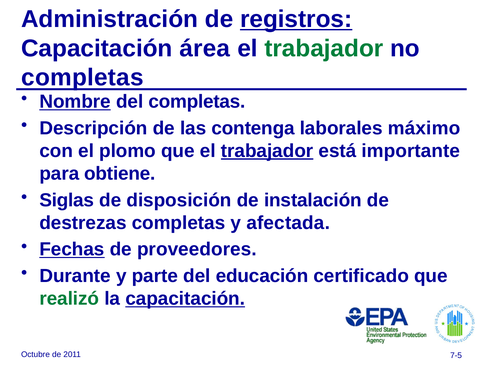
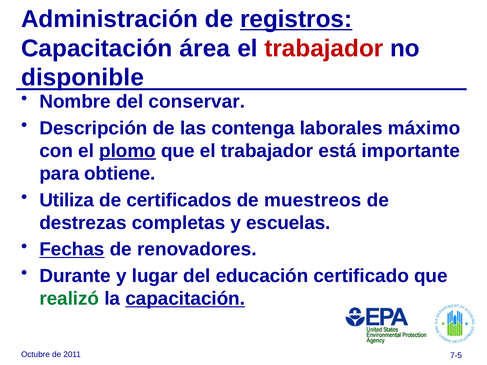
trabajador at (324, 48) colour: green -> red
completas at (82, 78): completas -> disponible
Nombre underline: present -> none
del completas: completas -> conservar
plomo underline: none -> present
trabajador at (267, 151) underline: present -> none
Siglas: Siglas -> Utiliza
disposición: disposición -> certificados
instalación: instalación -> muestreos
afectada: afectada -> escuelas
proveedores: proveedores -> renovadores
parte: parte -> lugar
